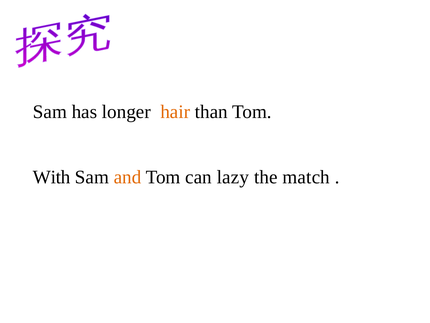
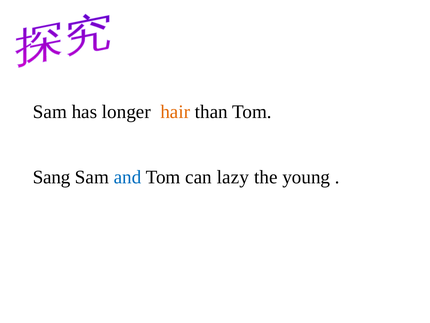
With: With -> Sang
and colour: orange -> blue
match: match -> young
